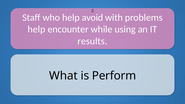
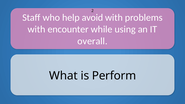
help at (36, 29): help -> with
results: results -> overall
